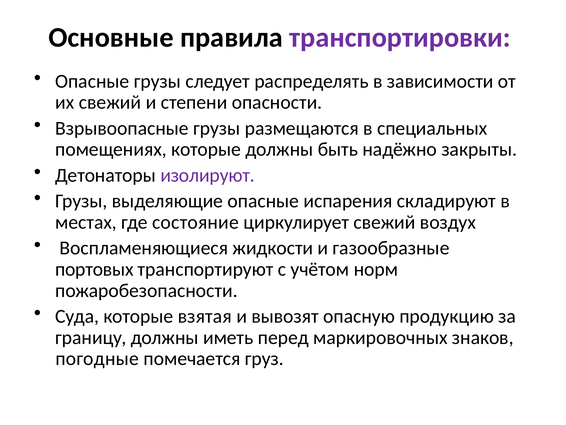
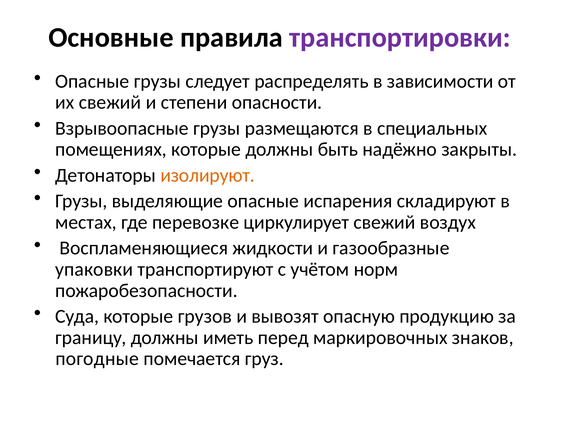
изолируют colour: purple -> orange
состояние: состояние -> перевозке
портовых: портовых -> упаковки
взятая: взятая -> грузов
